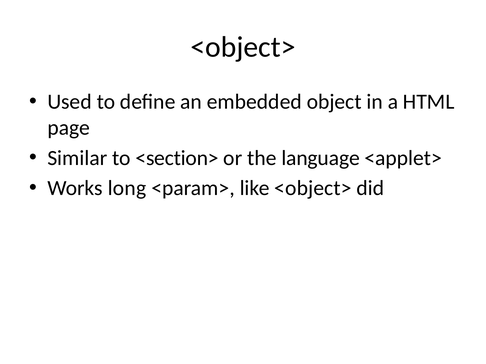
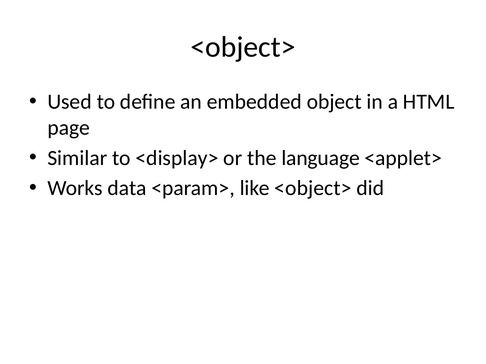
<section>: <section> -> <display>
long: long -> data
